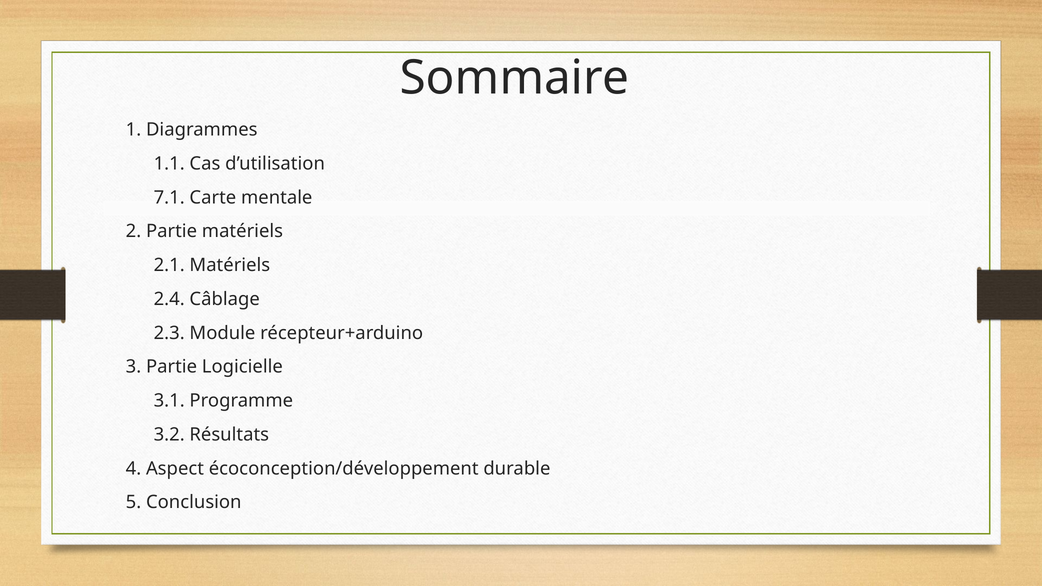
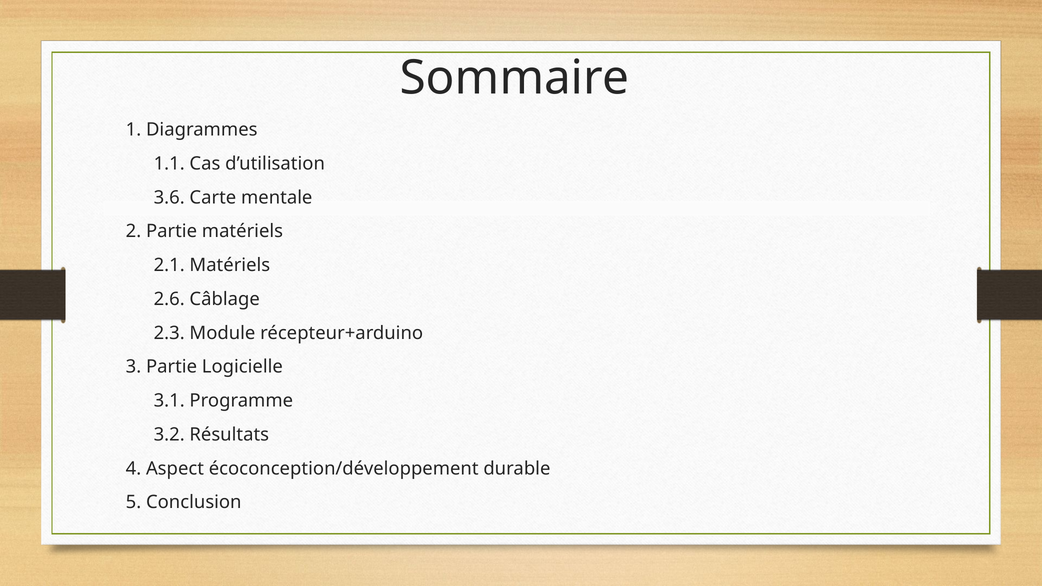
7.1: 7.1 -> 3.6
2.4: 2.4 -> 2.6
